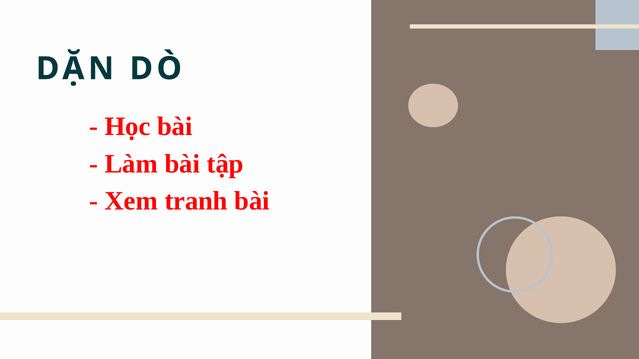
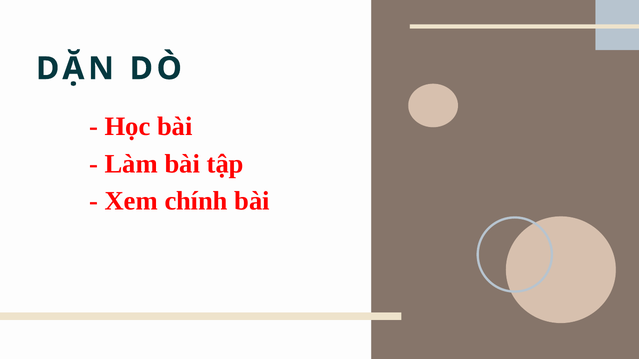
tranh: tranh -> chính
